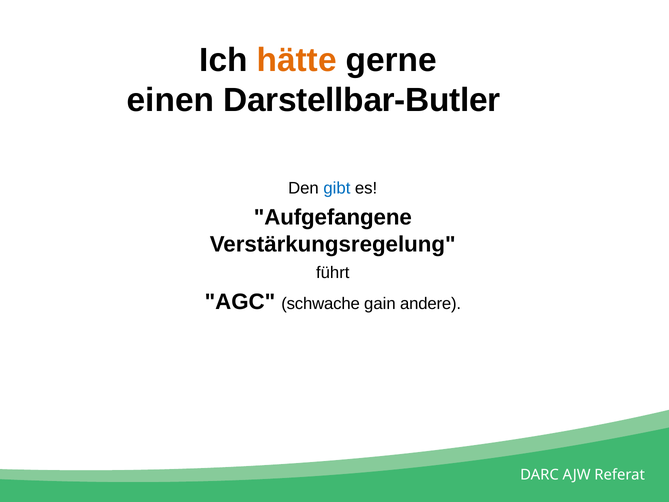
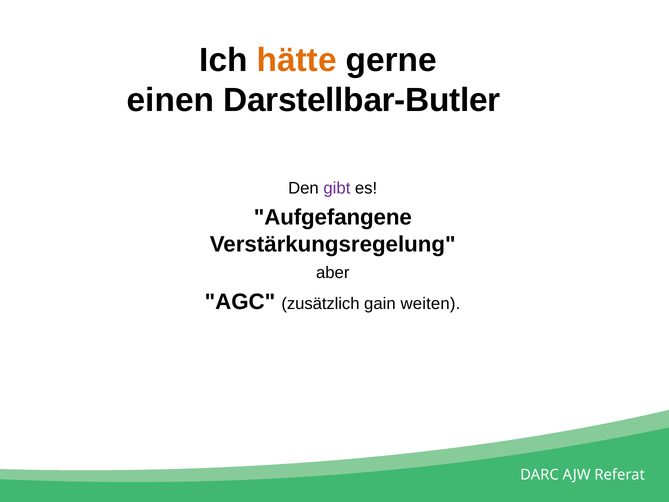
gibt colour: blue -> purple
führt: führt -> aber
schwache: schwache -> zusätzlich
andere: andere -> weiten
